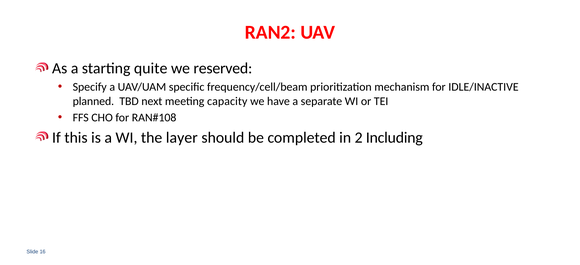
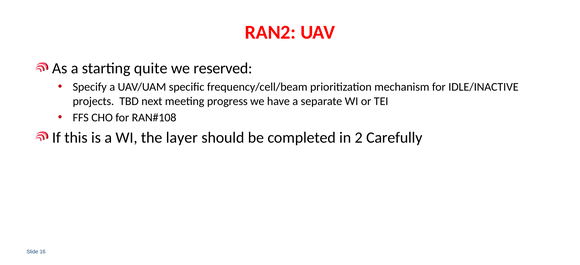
planned: planned -> projects
capacity: capacity -> progress
Including: Including -> Carefully
